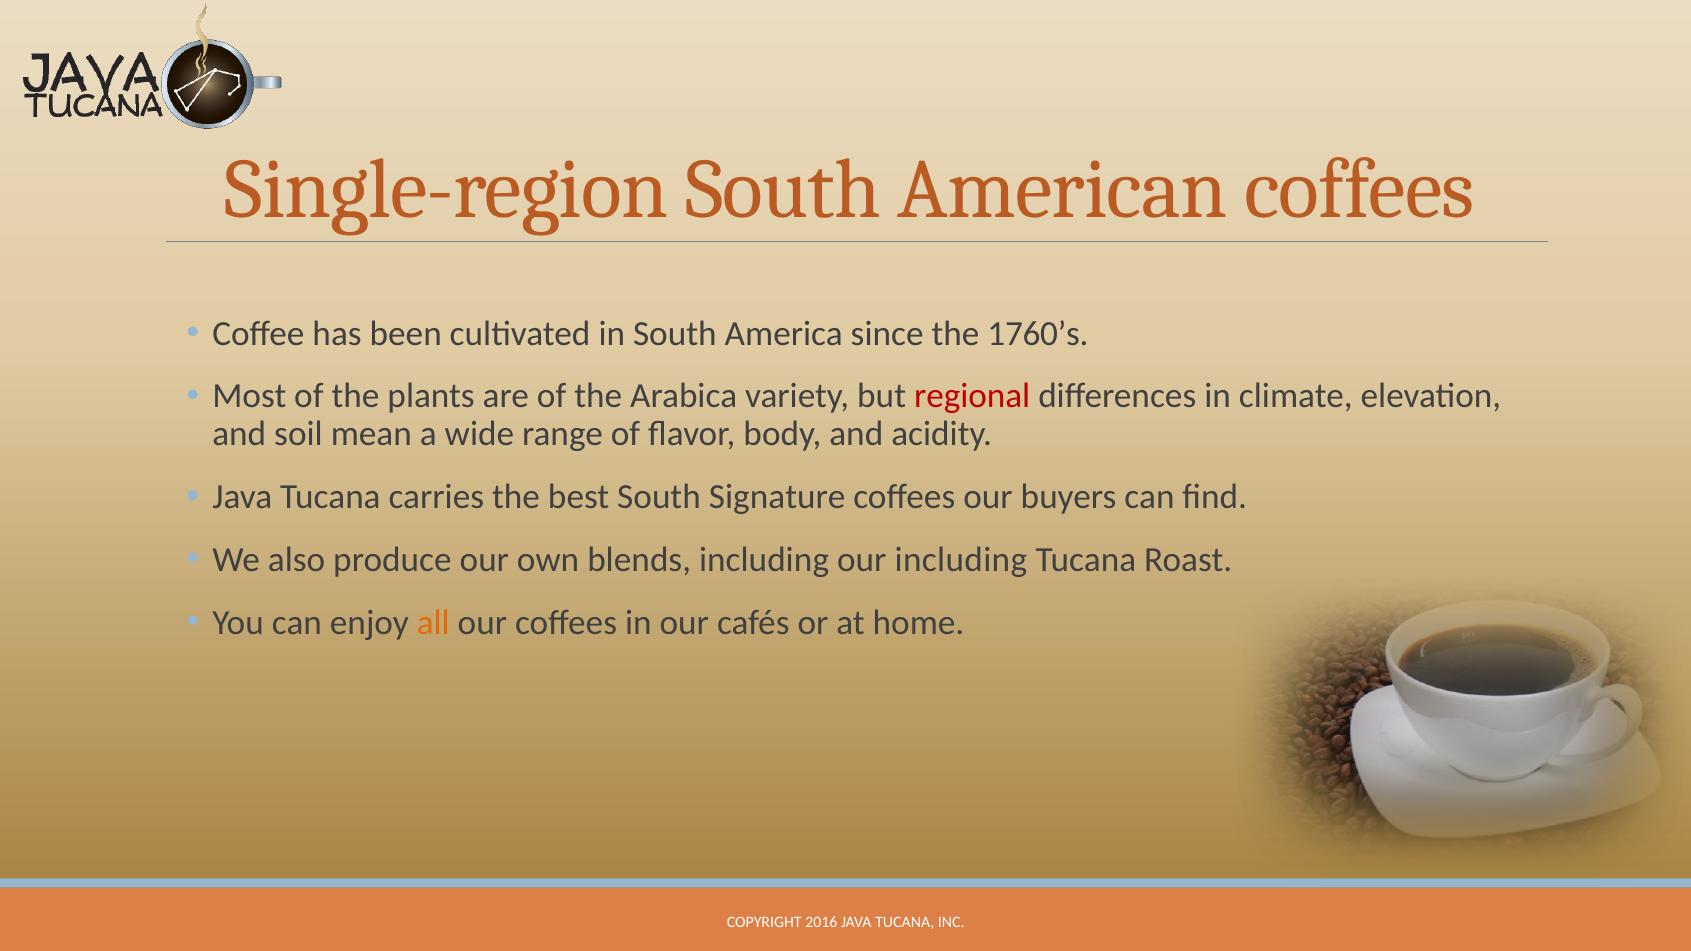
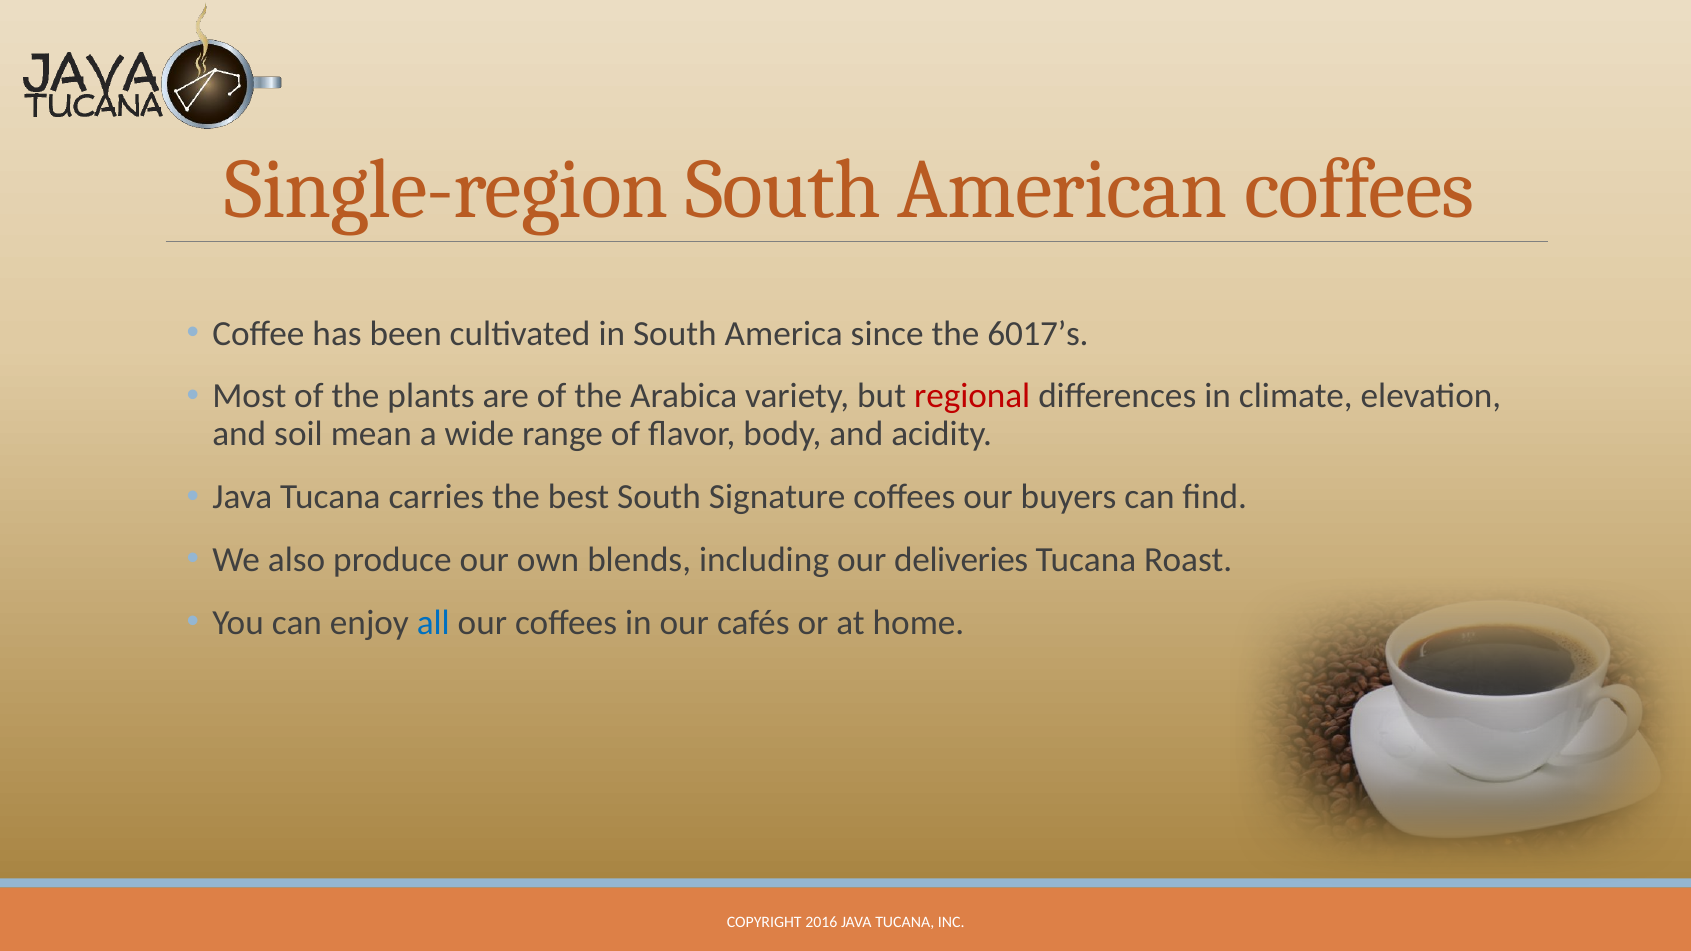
1760’s: 1760’s -> 6017’s
our including: including -> deliveries
all colour: orange -> blue
